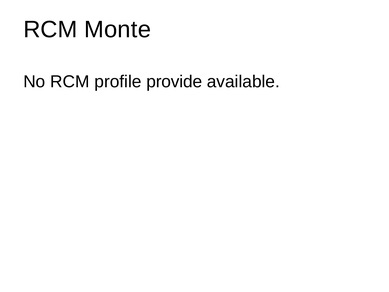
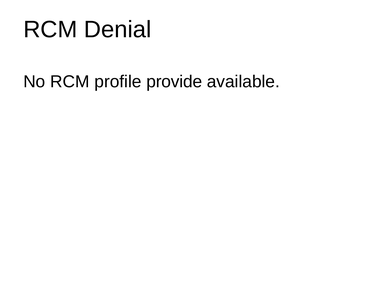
Monte: Monte -> Denial
